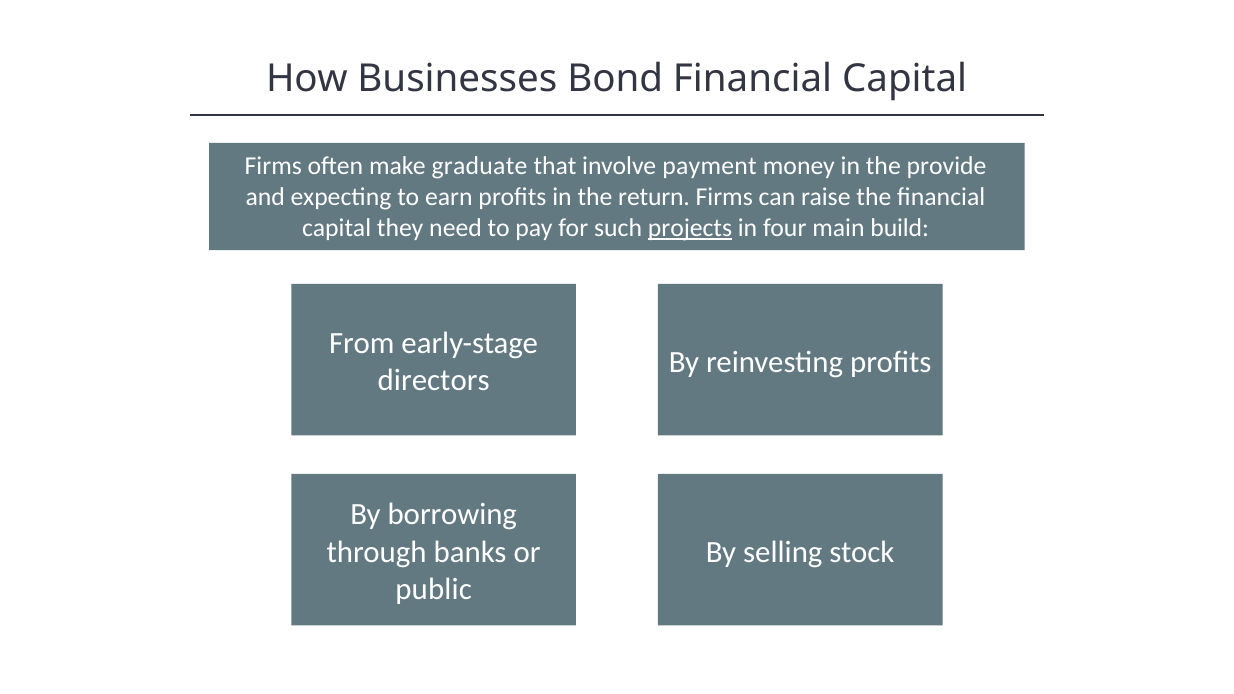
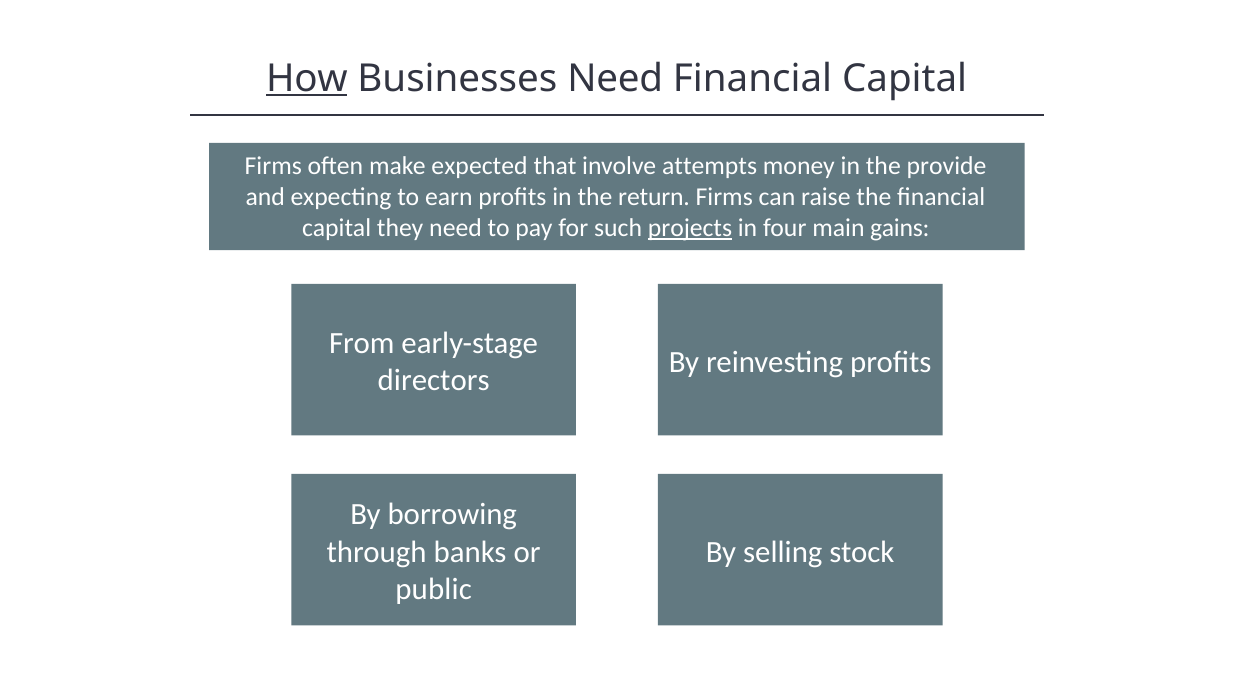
How underline: none -> present
Businesses Bond: Bond -> Need
graduate: graduate -> expected
payment: payment -> attempts
build: build -> gains
